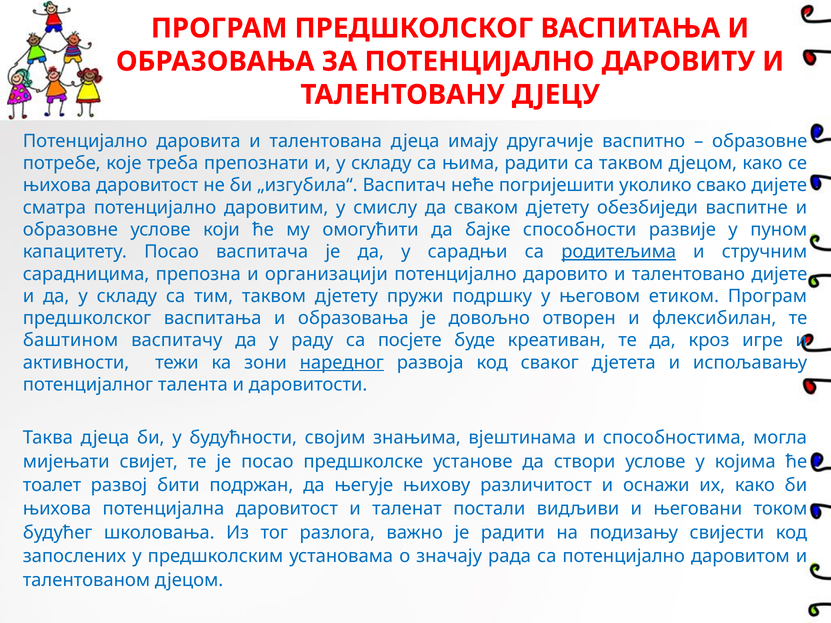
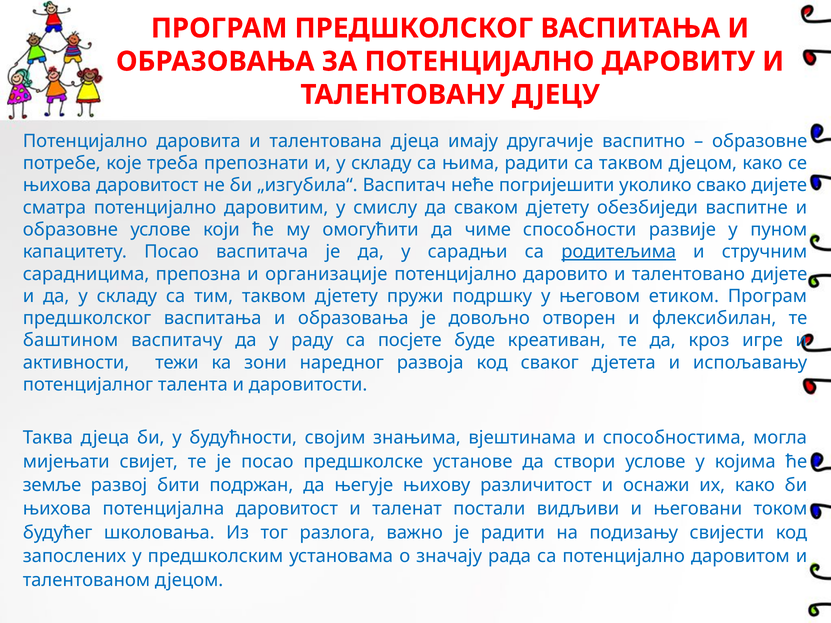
бајке: бајке -> чиме
организацији: организацији -> организације
наредног underline: present -> none
тоалет: тоалет -> земље
